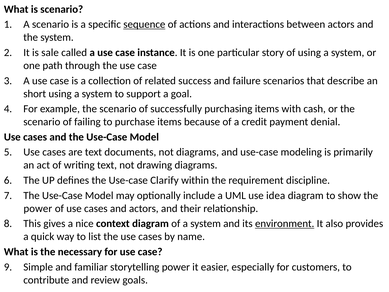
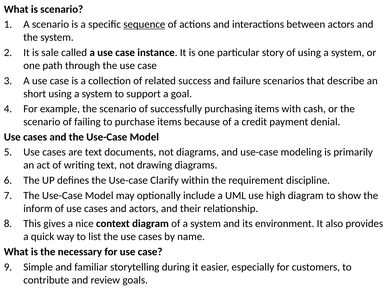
idea: idea -> high
power at (38, 208): power -> inform
environment underline: present -> none
storytelling power: power -> during
